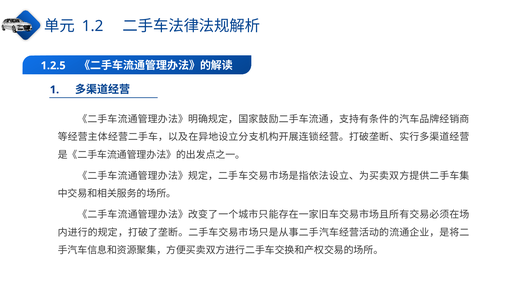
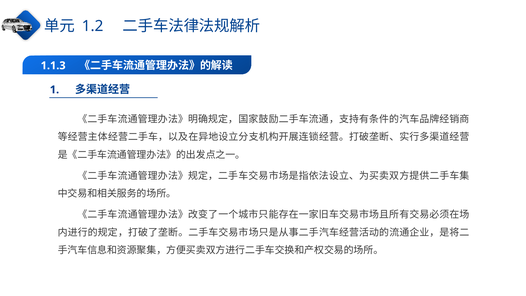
1.2.5: 1.2.5 -> 1.1.3
